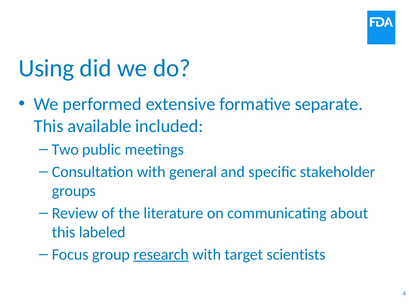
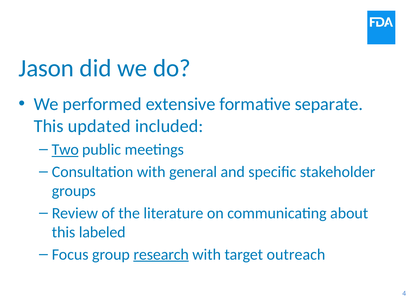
Using: Using -> Jason
available: available -> updated
Two underline: none -> present
scientists: scientists -> outreach
